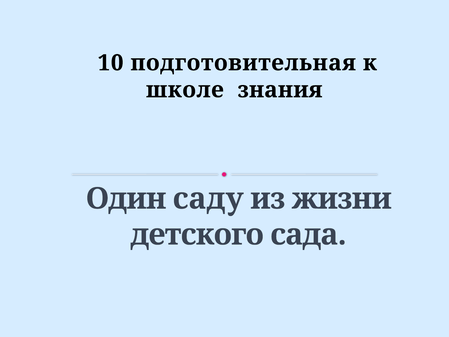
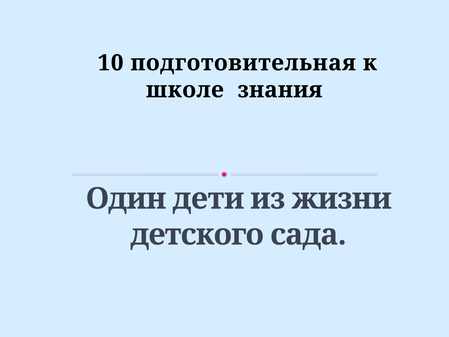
саду: саду -> дети
